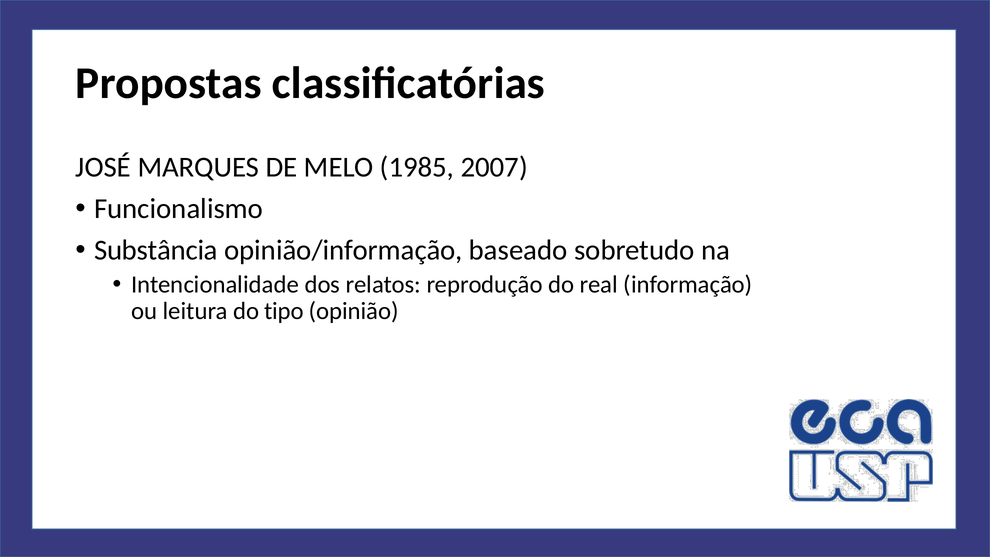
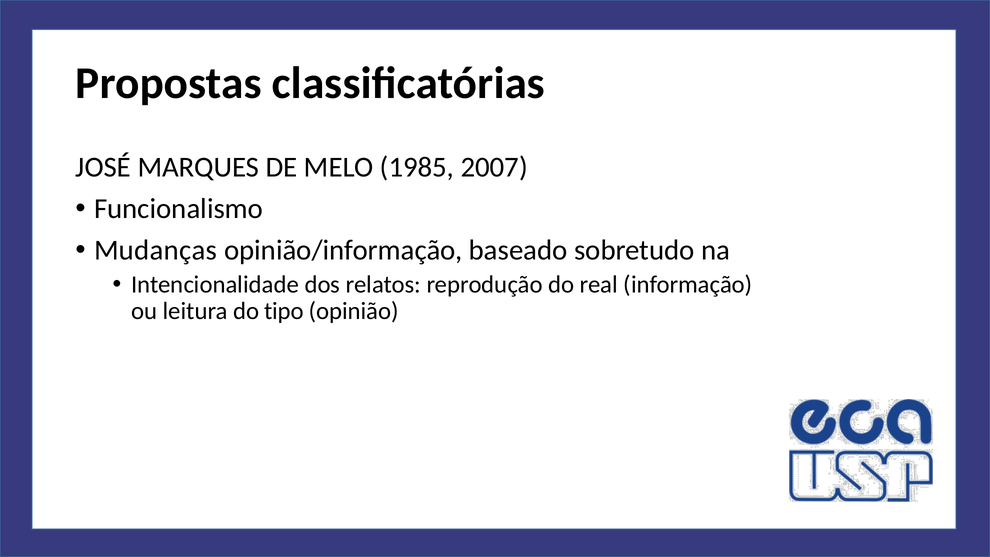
Substância: Substância -> Mudanças
